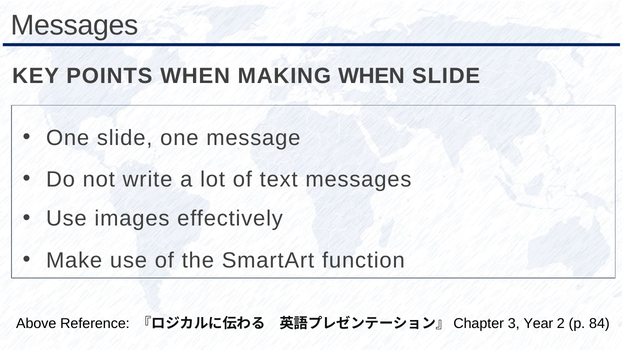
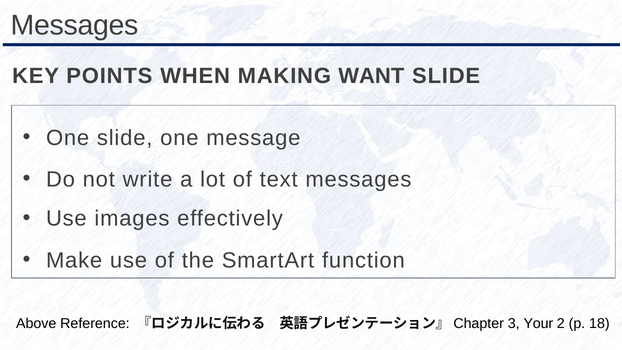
MAKING WHEN: WHEN -> WANT
Year: Year -> Your
84: 84 -> 18
